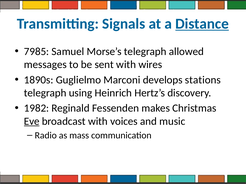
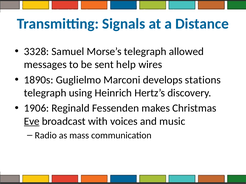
Distance underline: present -> none
7985: 7985 -> 3328
sent with: with -> help
1982: 1982 -> 1906
